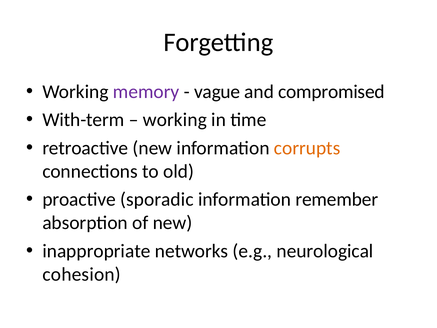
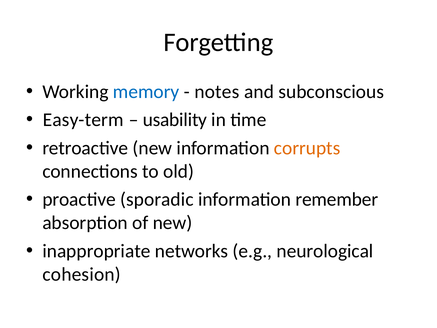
memory colour: purple -> blue
vague: vague -> notes
compromised: compromised -> subconscious
With-term: With-term -> Easy-term
working at (175, 120): working -> usability
